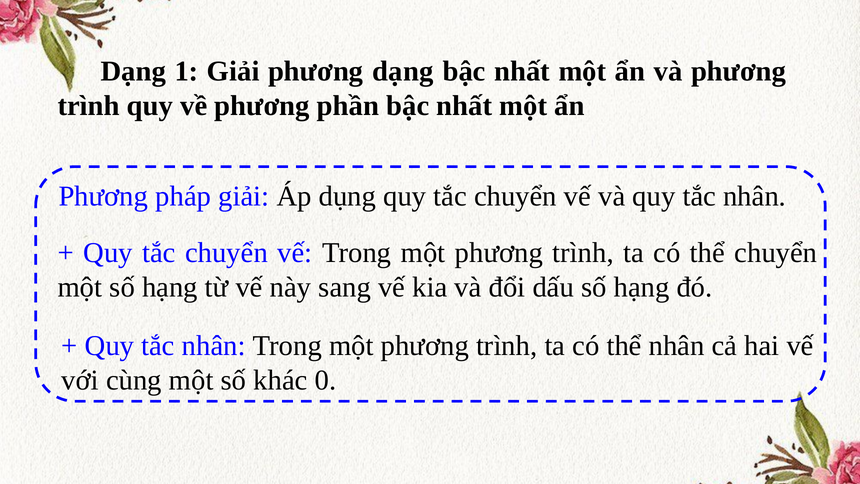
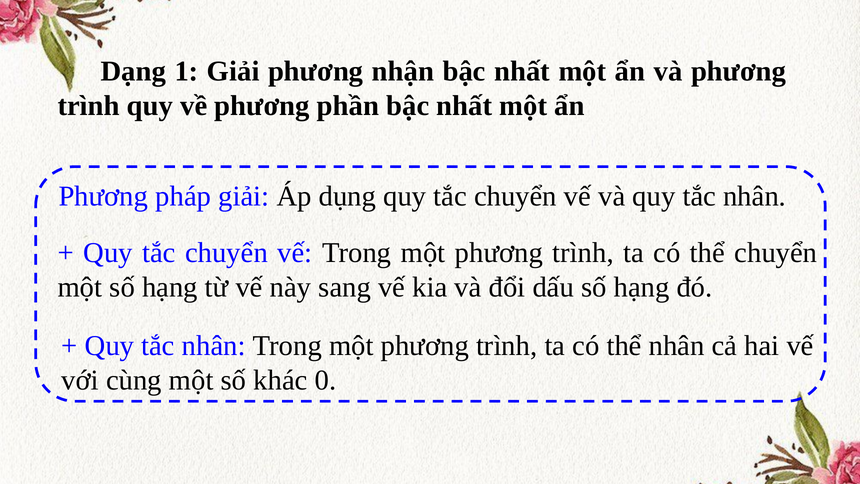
phương dạng: dạng -> nhận
